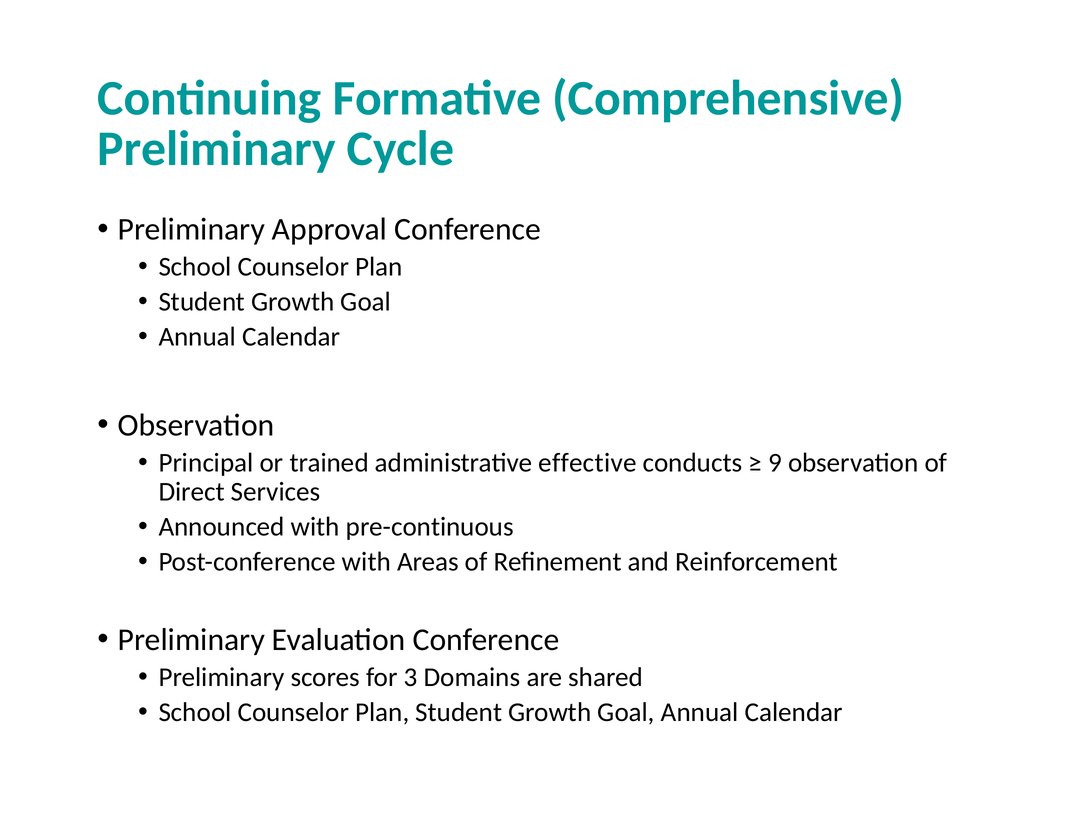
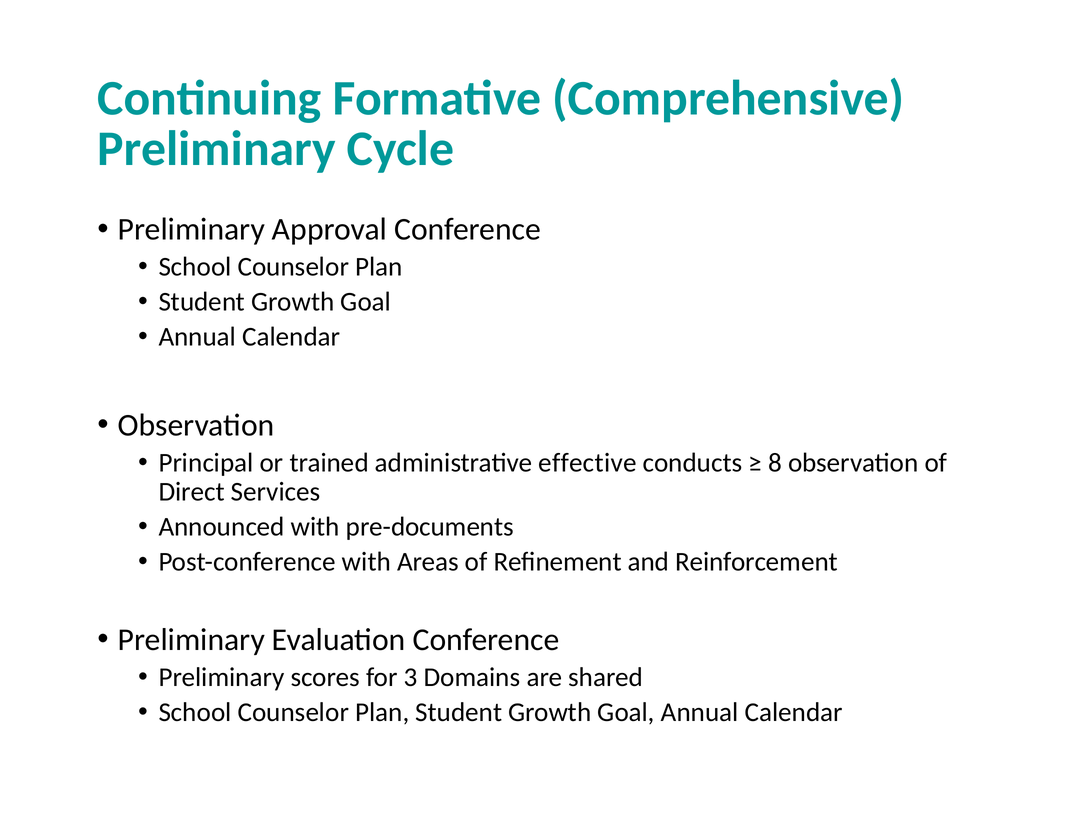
9: 9 -> 8
pre-continuous: pre-continuous -> pre-documents
